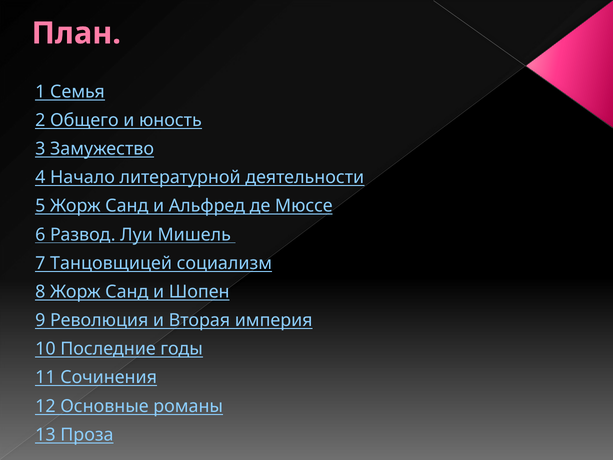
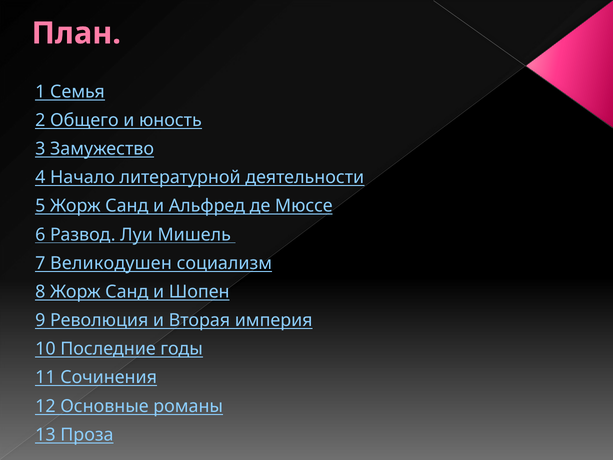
Танцовщицей: Танцовщицей -> Великодушен
